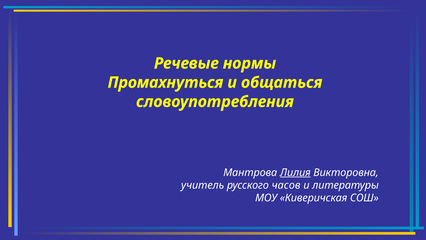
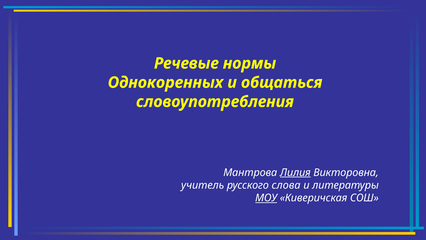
Промахнуться: Промахнуться -> Однокоренных
часов: часов -> слова
МОУ underline: none -> present
